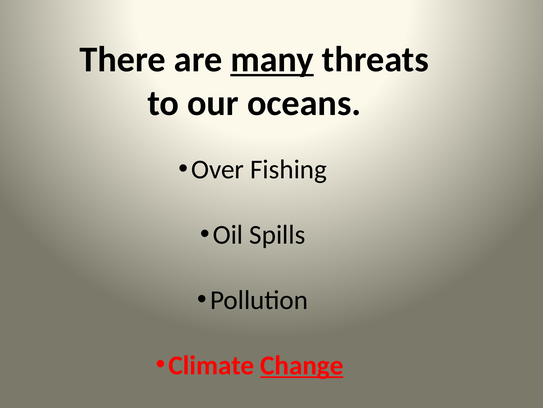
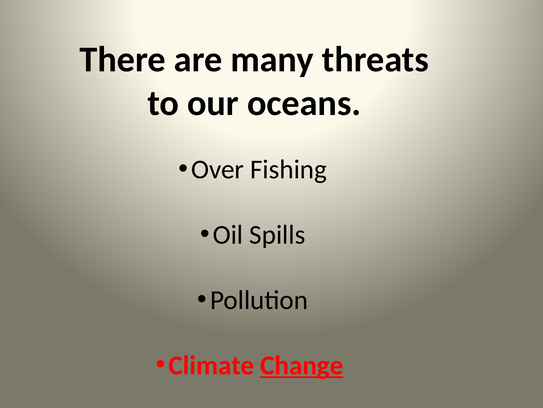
many underline: present -> none
